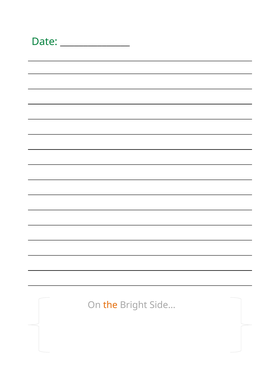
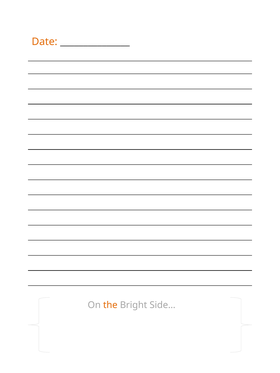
Date colour: green -> orange
